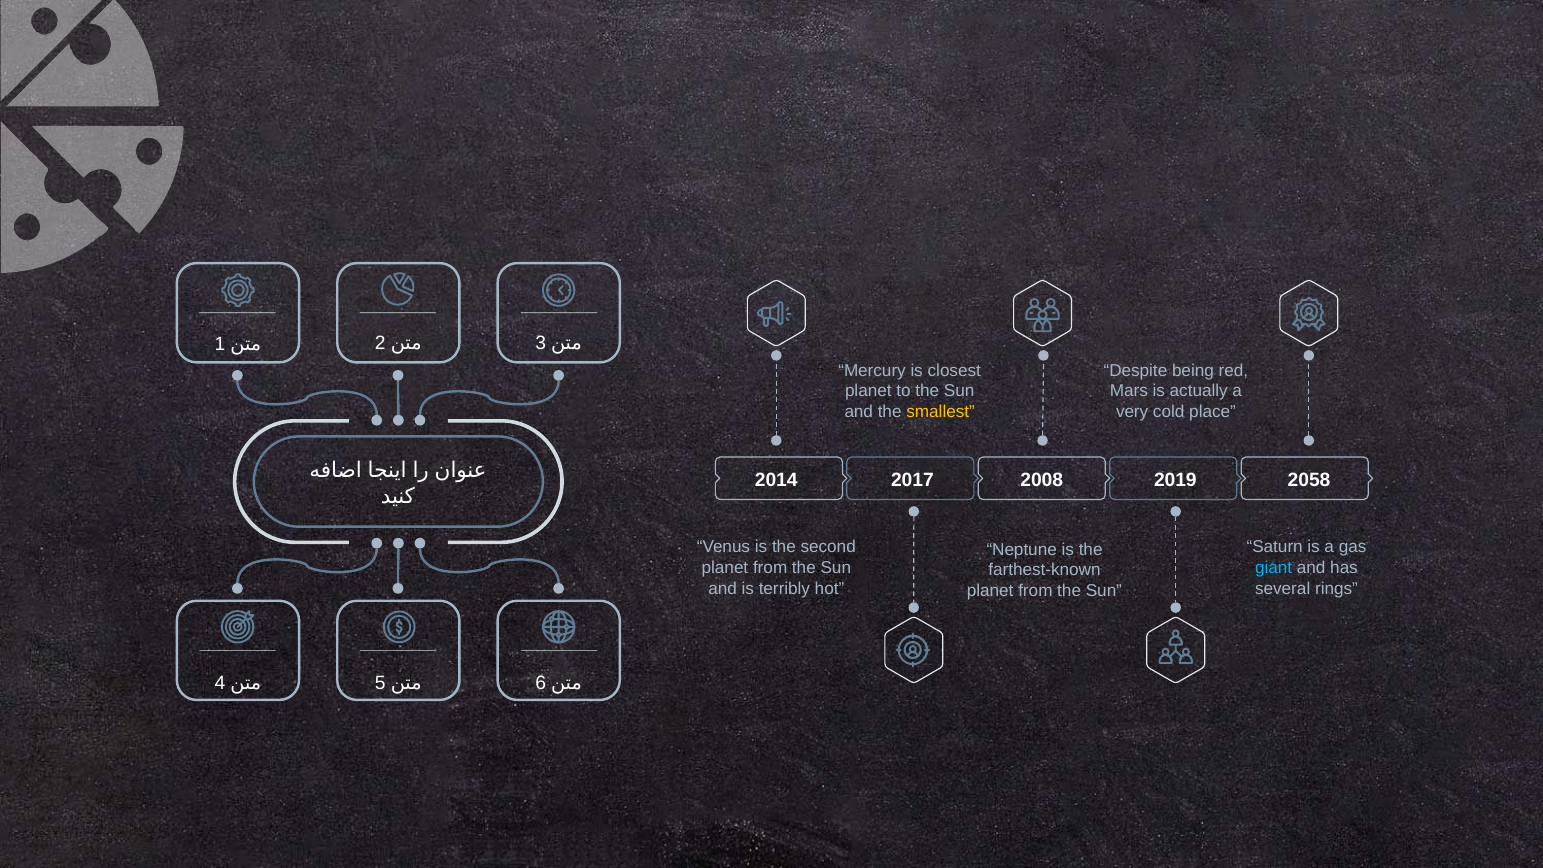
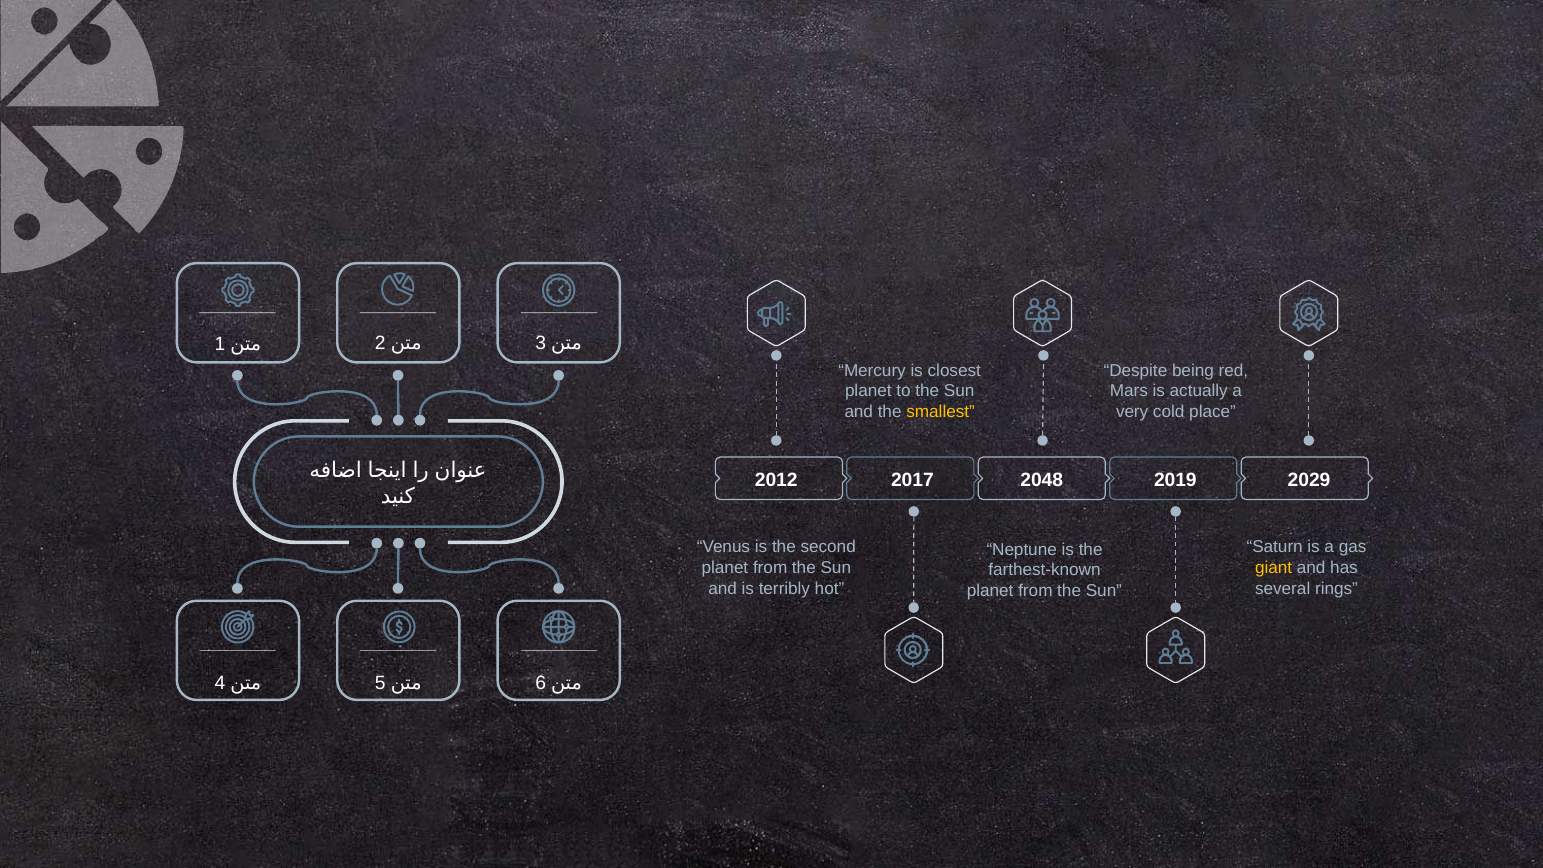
2014: 2014 -> 2012
2008: 2008 -> 2048
2058: 2058 -> 2029
giant colour: light blue -> yellow
